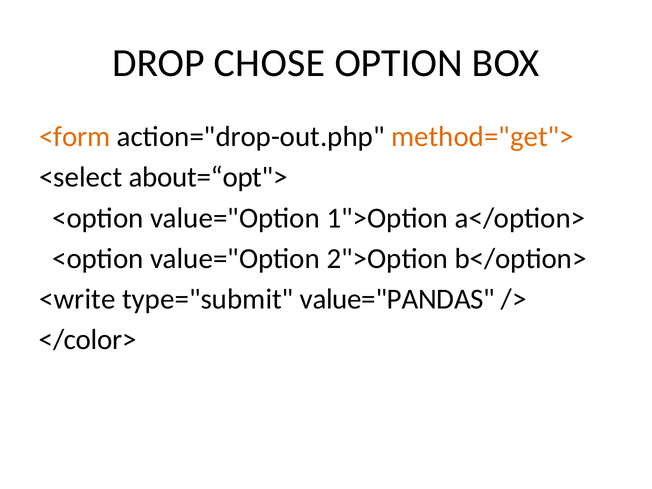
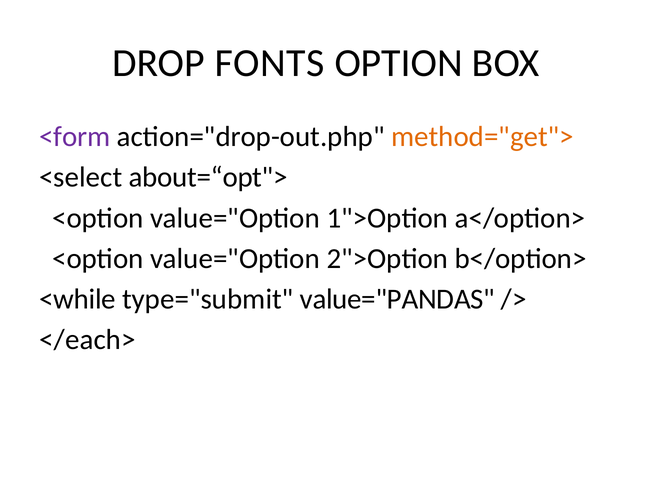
CHOSE: CHOSE -> FONTS
<form colour: orange -> purple
<write: <write -> <while
</color>: </color> -> </each>
